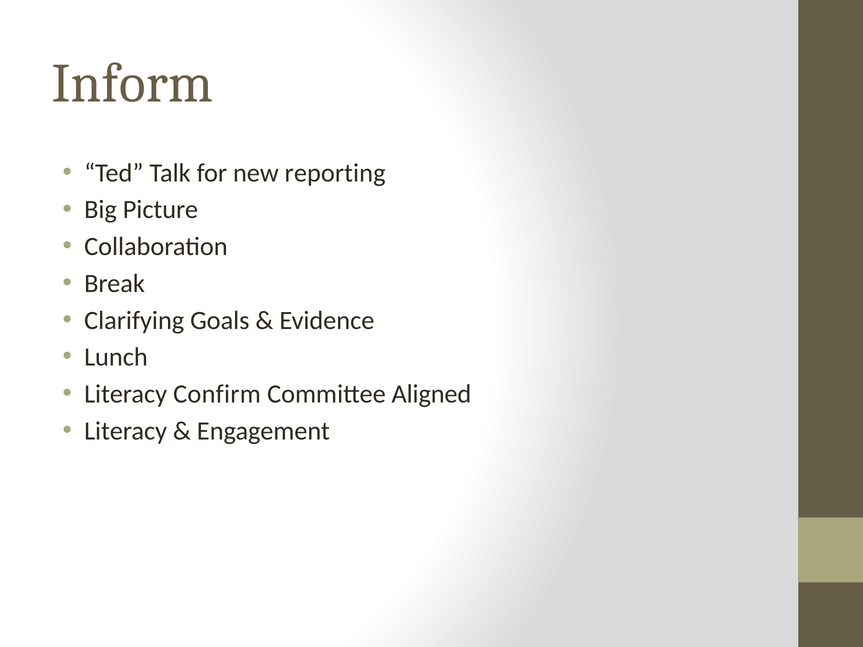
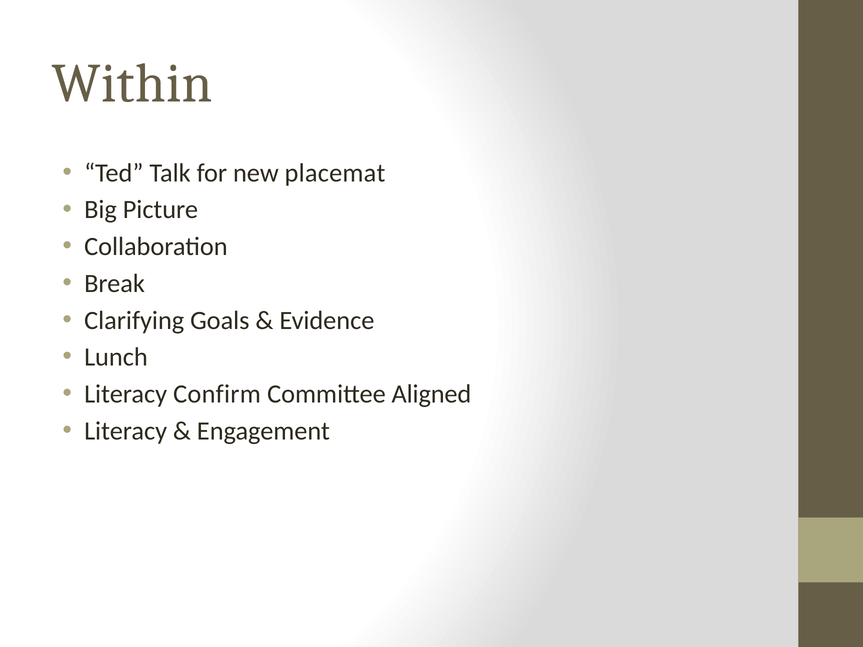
Inform: Inform -> Within
reporting: reporting -> placemat
